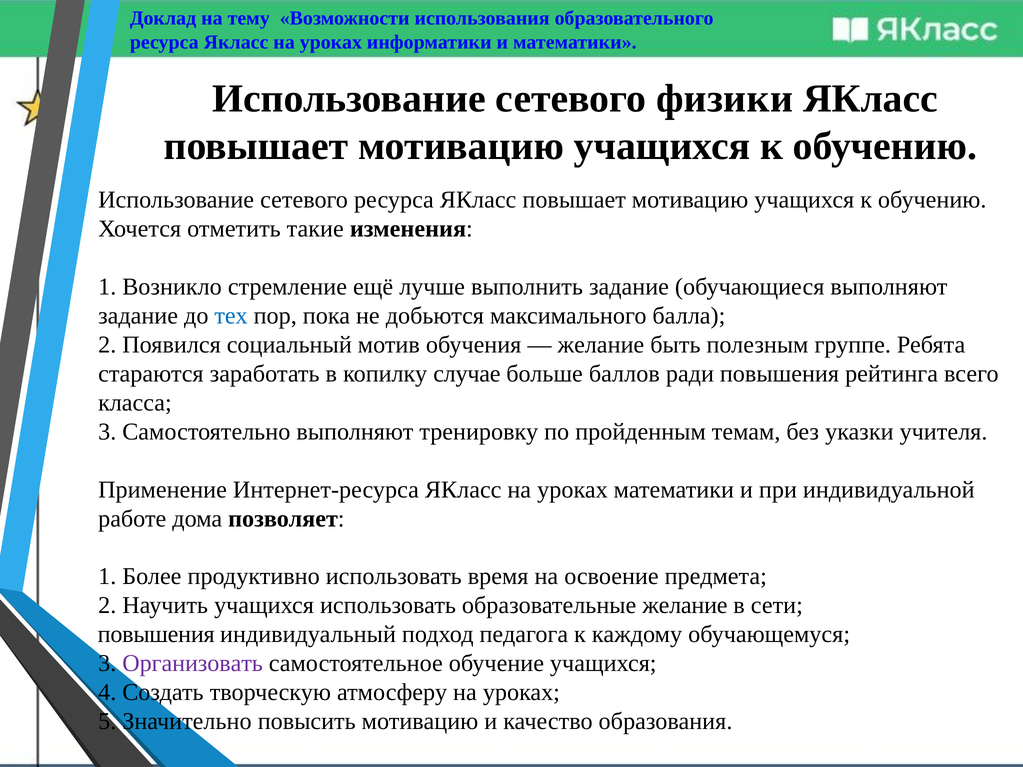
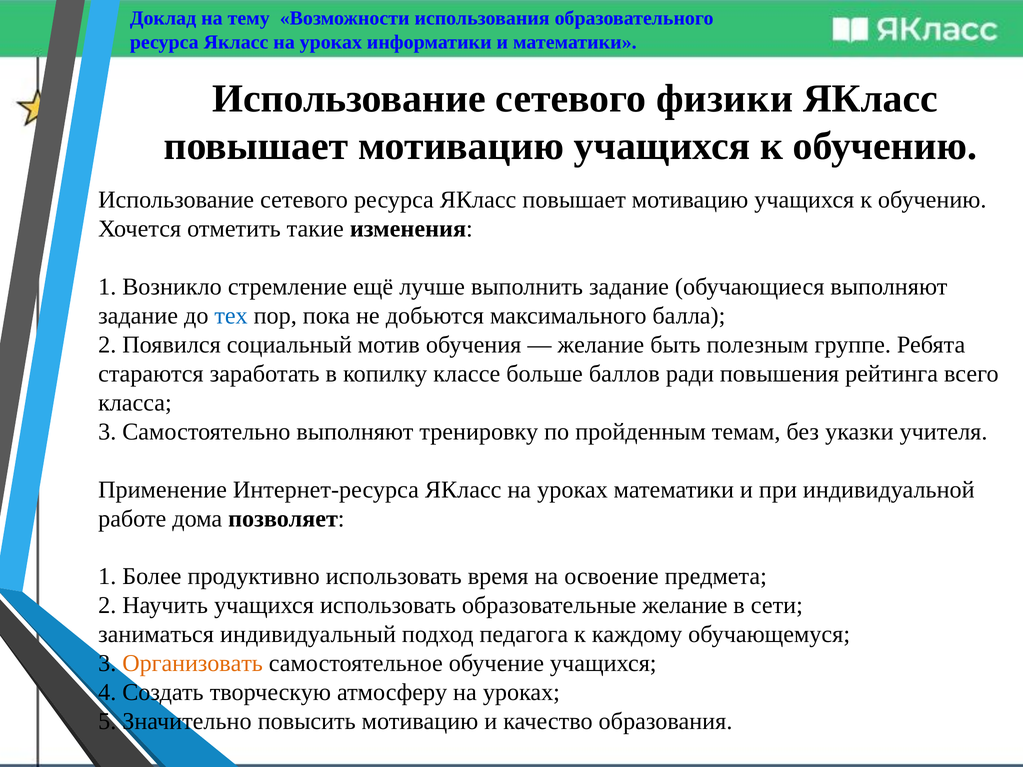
случае: случае -> классе
повышения at (156, 635): повышения -> заниматься
Организовать colour: purple -> orange
